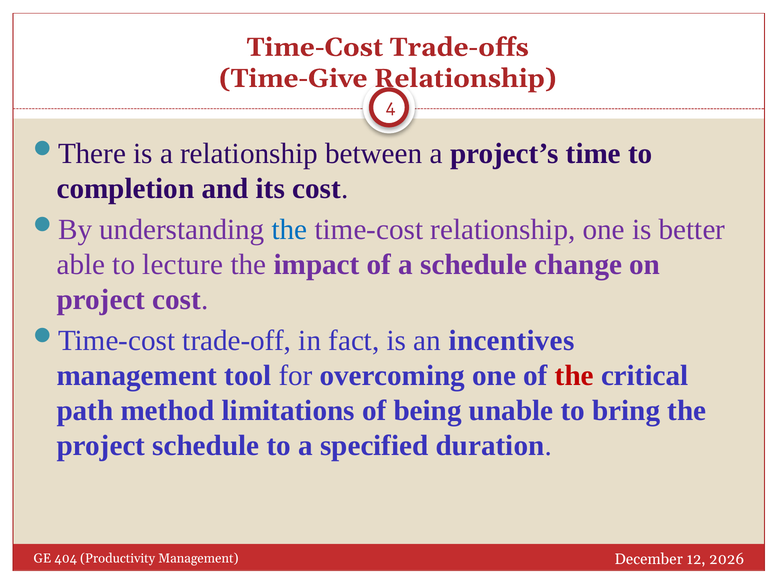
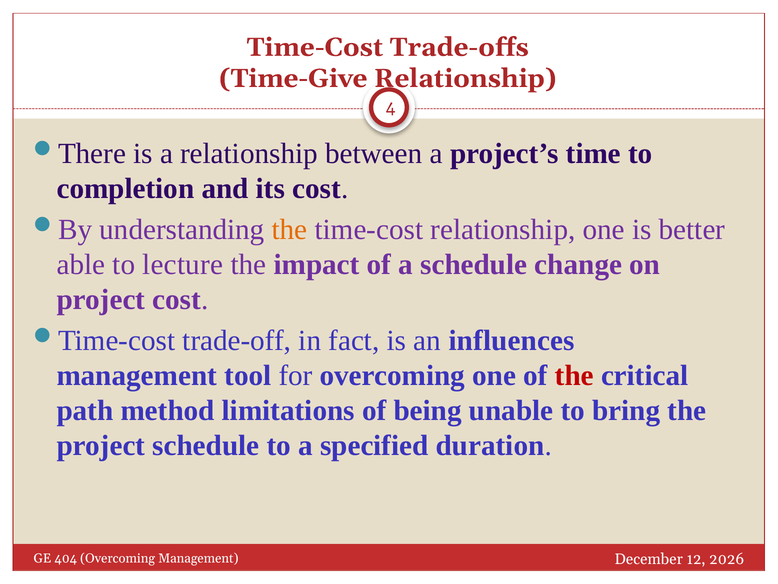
the at (290, 229) colour: blue -> orange
incentives: incentives -> influences
404 Productivity: Productivity -> Overcoming
